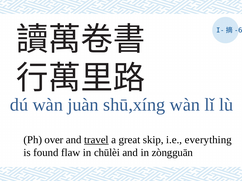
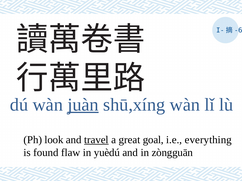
juàn underline: none -> present
over: over -> look
skip: skip -> goal
chūlèi: chūlèi -> yuèdú
